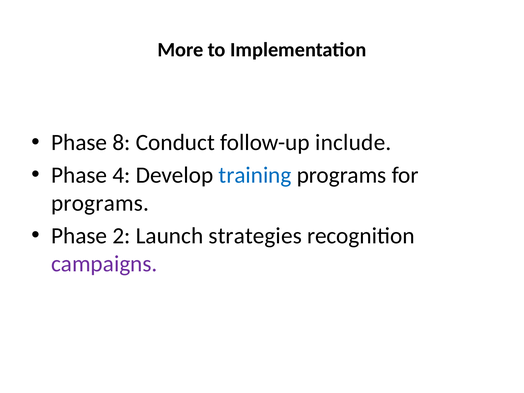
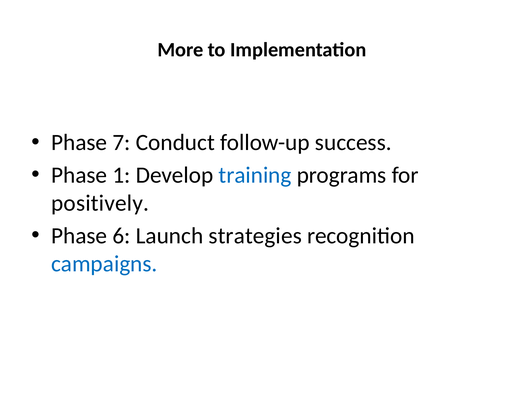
8: 8 -> 7
include: include -> success
4: 4 -> 1
programs at (100, 203): programs -> positively
2: 2 -> 6
campaigns colour: purple -> blue
